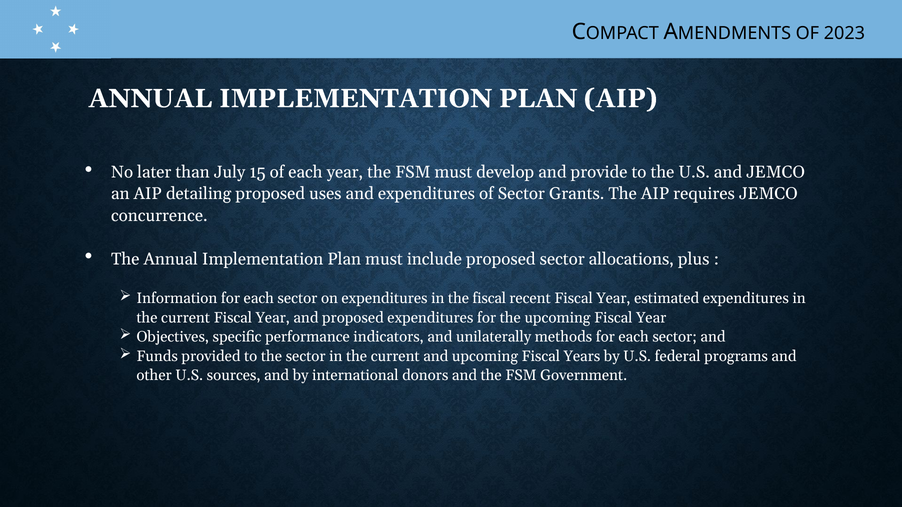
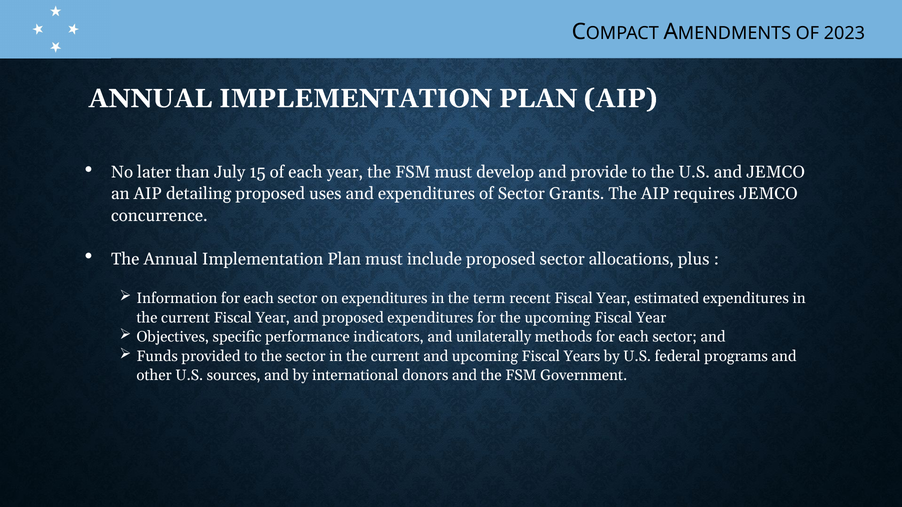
the fiscal: fiscal -> term
